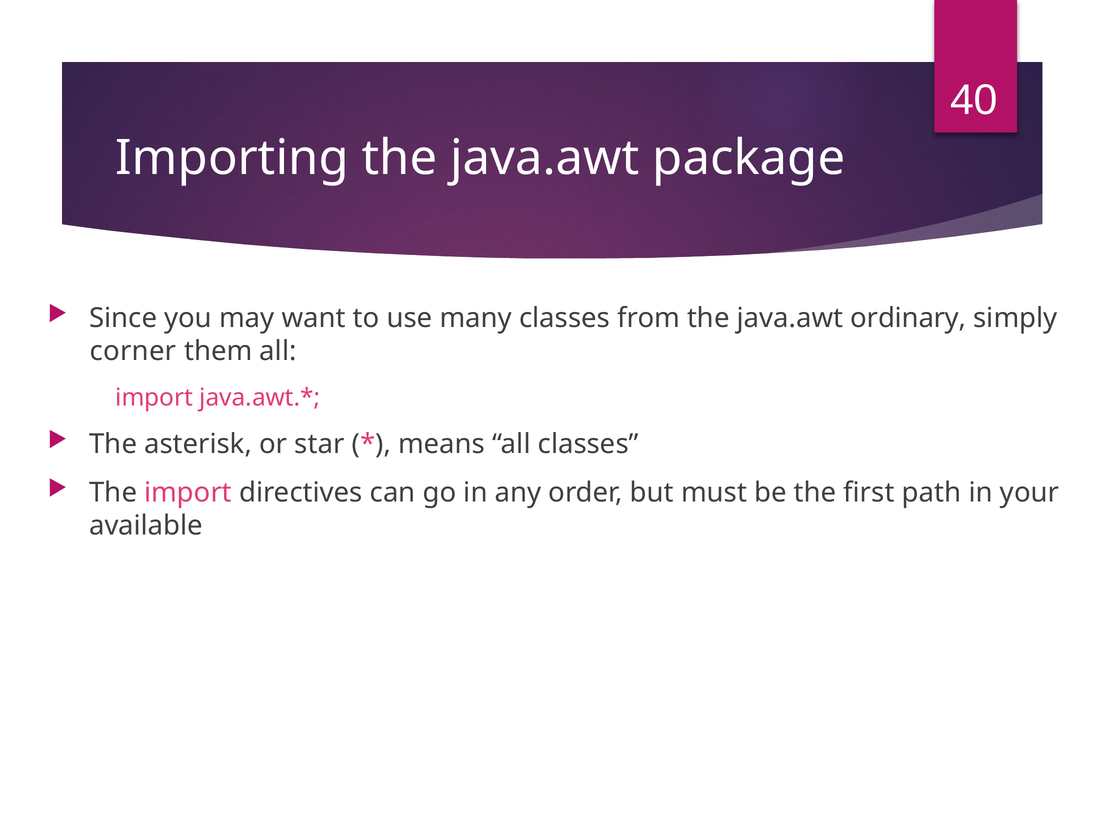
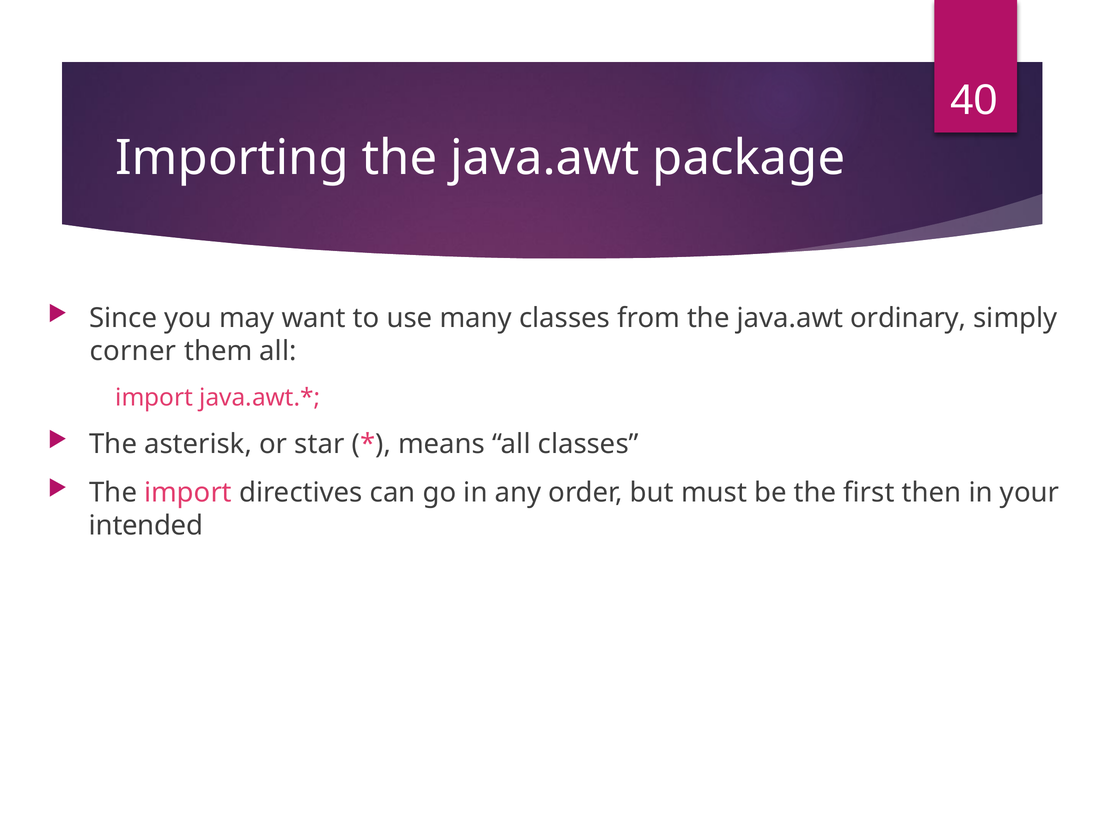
path: path -> then
available: available -> intended
